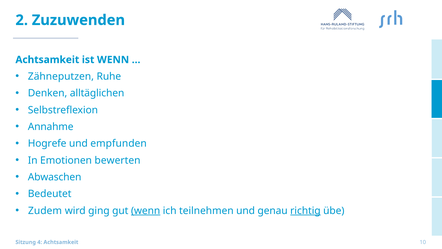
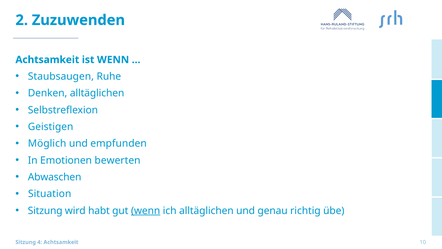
Zähneputzen: Zähneputzen -> Staubsaugen
Annahme: Annahme -> Geistigen
Hogrefe: Hogrefe -> Möglich
Bedeutet: Bedeutet -> Situation
Zudem at (45, 210): Zudem -> Sitzung
ging: ging -> habt
ich teilnehmen: teilnehmen -> alltäglichen
richtig underline: present -> none
